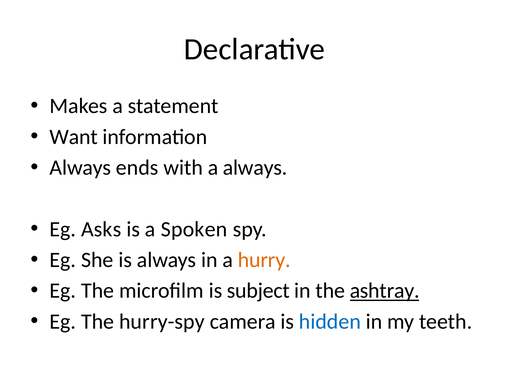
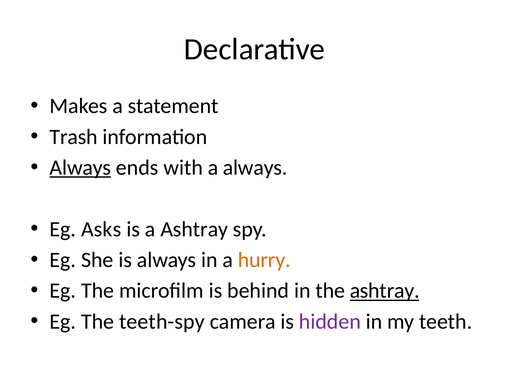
Want: Want -> Trash
Always at (80, 168) underline: none -> present
a Spoken: Spoken -> Ashtray
subject: subject -> behind
hurry-spy: hurry-spy -> teeth-spy
hidden colour: blue -> purple
